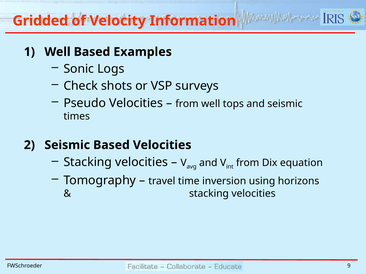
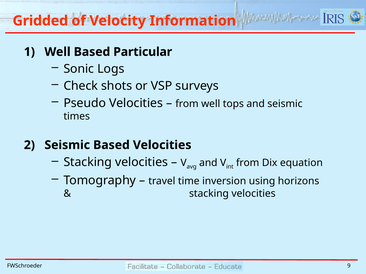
Examples: Examples -> Particular
